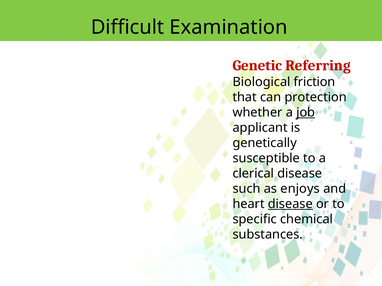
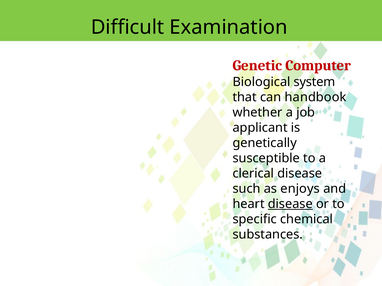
Referring: Referring -> Computer
friction: friction -> system
protection: protection -> handbook
job underline: present -> none
